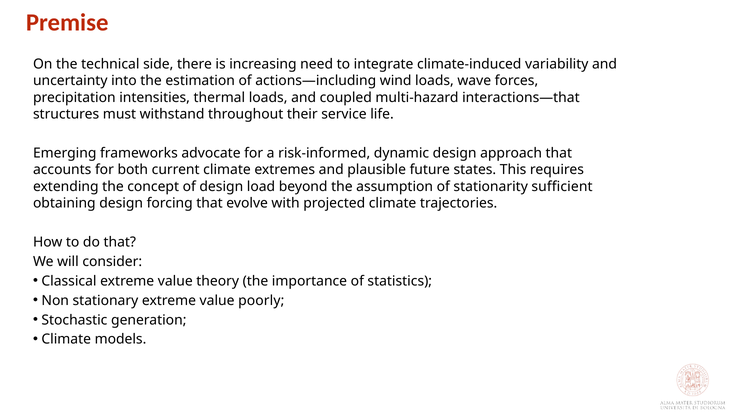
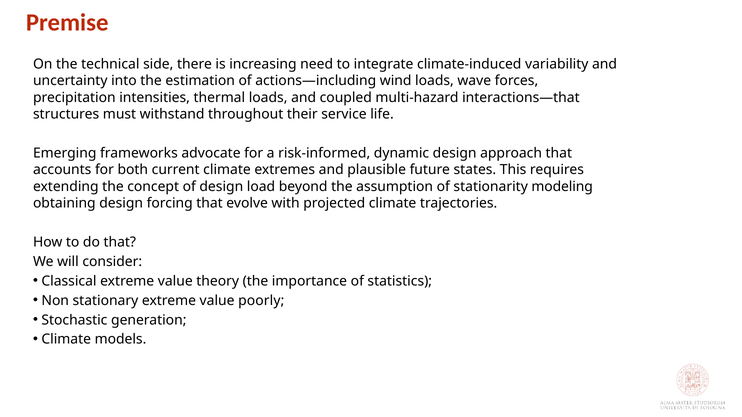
sufficient: sufficient -> modeling
